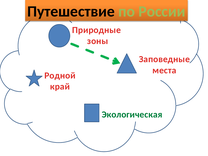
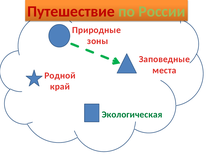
Путешествие colour: black -> red
